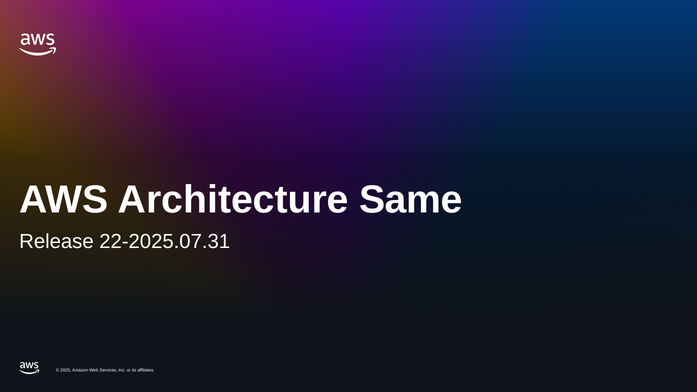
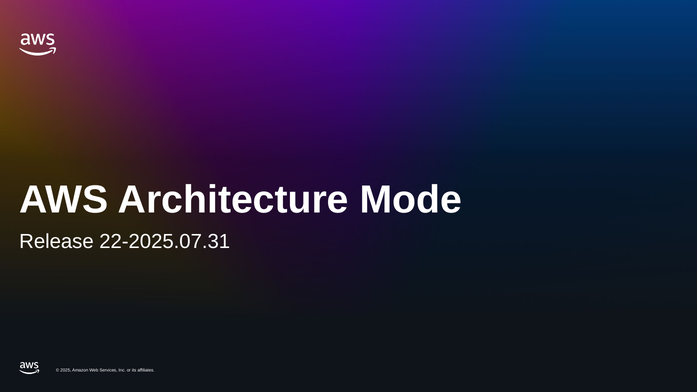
Same: Same -> Mode
